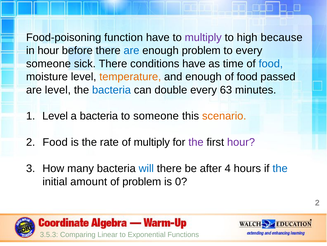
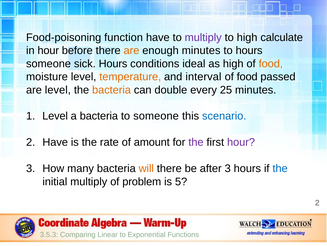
because: because -> calculate
are at (131, 50) colour: blue -> orange
enough problem: problem -> minutes
to every: every -> hours
sick There: There -> Hours
conditions have: have -> ideal
as time: time -> high
food at (271, 63) colour: blue -> orange
and enough: enough -> interval
bacteria at (111, 90) colour: blue -> orange
63: 63 -> 25
scenario colour: orange -> blue
2 Food: Food -> Have
of multiply: multiply -> amount
will colour: blue -> orange
after 4: 4 -> 3
initial amount: amount -> multiply
0: 0 -> 5
